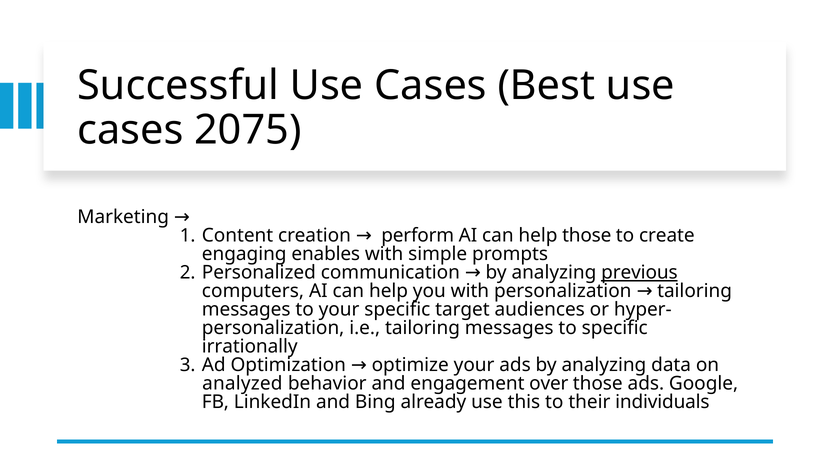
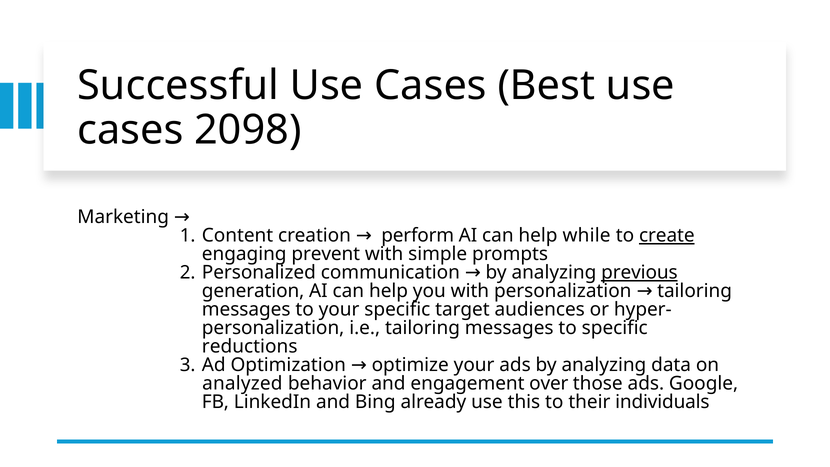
2075: 2075 -> 2098
help those: those -> while
create underline: none -> present
enables: enables -> prevent
computers: computers -> generation
irrationally: irrationally -> reductions
